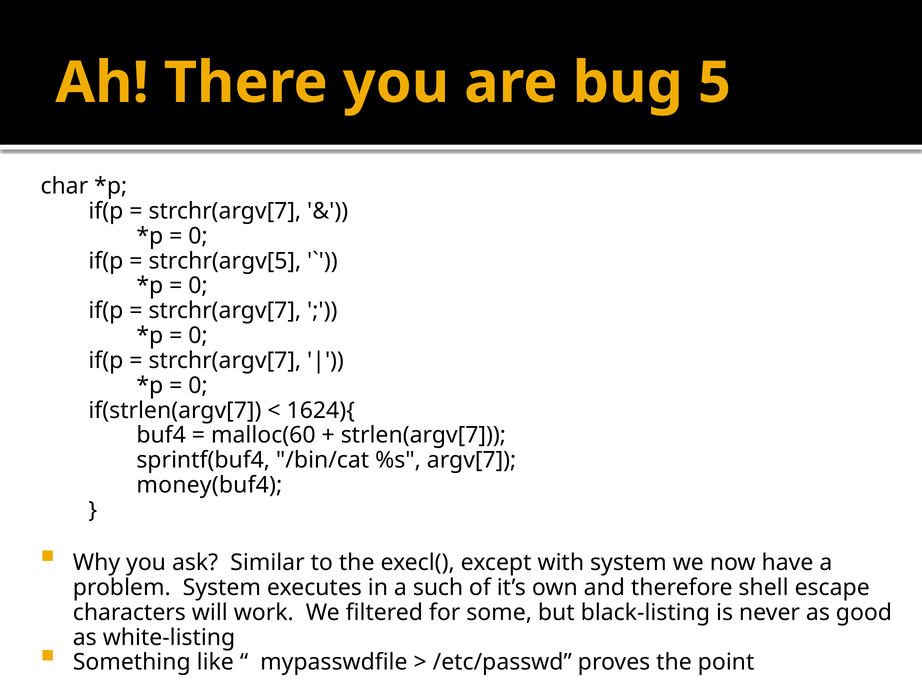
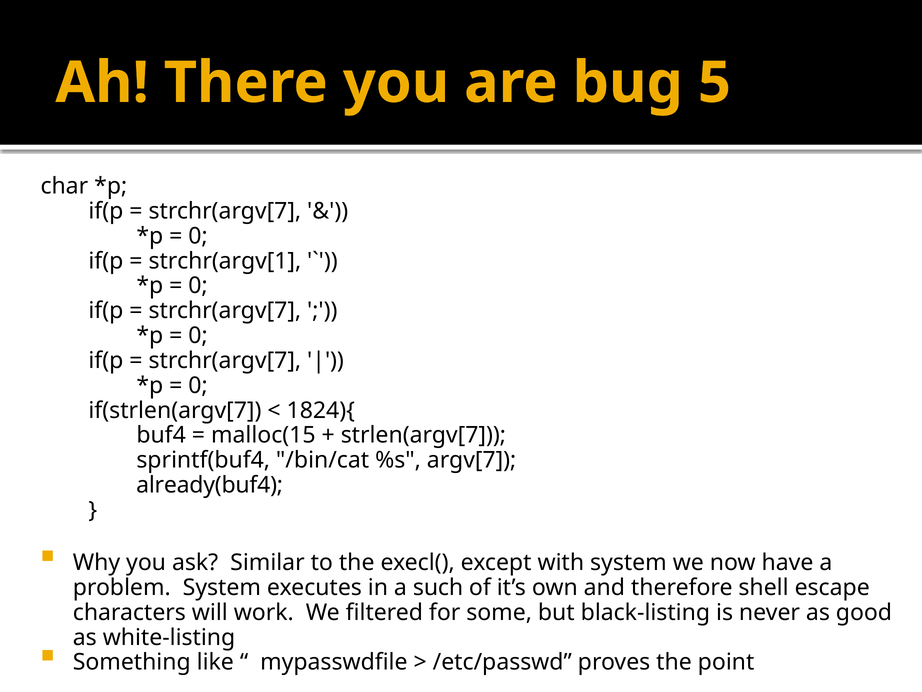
strchr(argv[5: strchr(argv[5 -> strchr(argv[1
1624){: 1624){ -> 1824){
malloc(60: malloc(60 -> malloc(15
money(buf4: money(buf4 -> already(buf4
